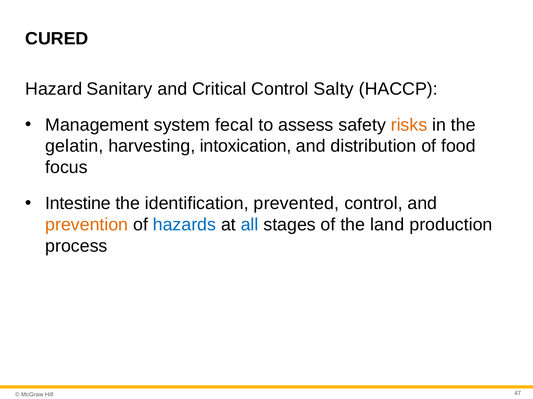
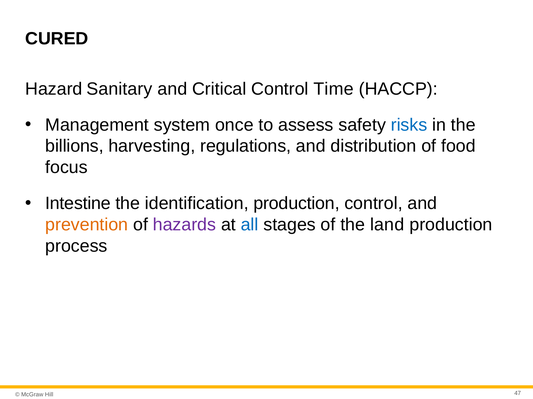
Salty: Salty -> Time
fecal: fecal -> once
risks colour: orange -> blue
gelatin: gelatin -> billions
intoxication: intoxication -> regulations
identification prevented: prevented -> production
hazards colour: blue -> purple
